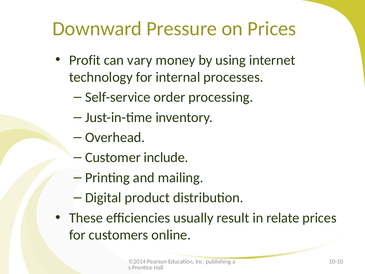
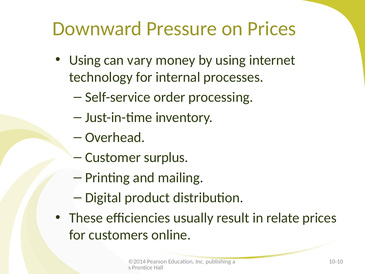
Profit at (85, 60): Profit -> Using
include: include -> surplus
